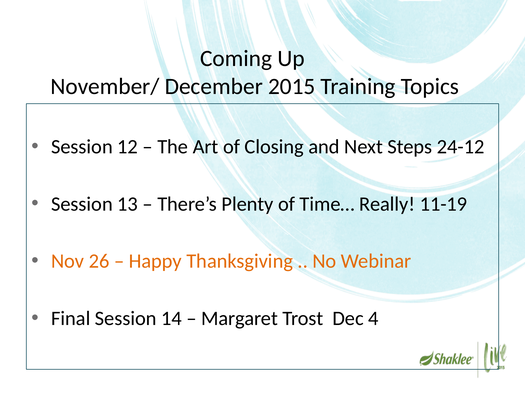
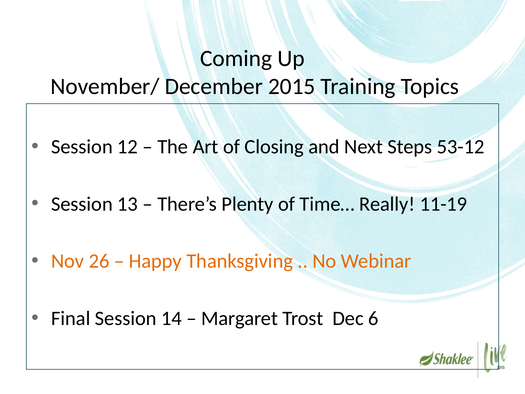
24-12: 24-12 -> 53-12
4: 4 -> 6
